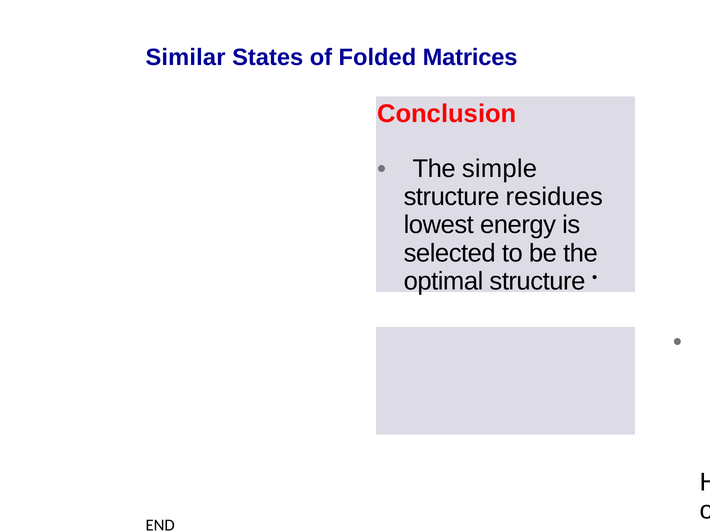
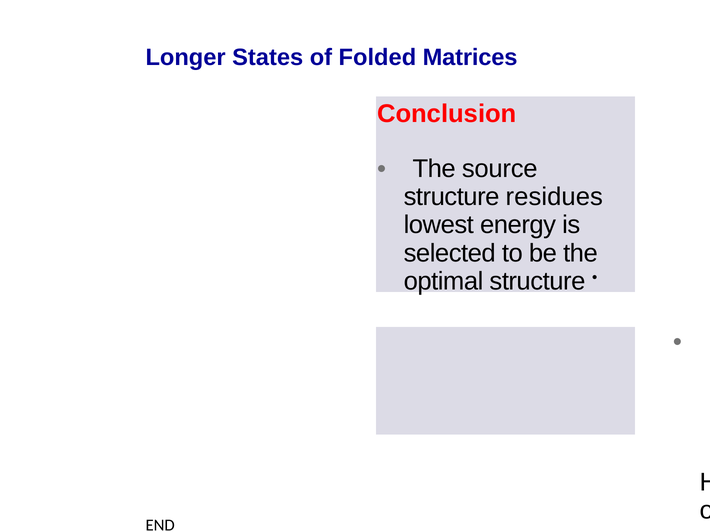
Similar: Similar -> Longer
simple: simple -> source
